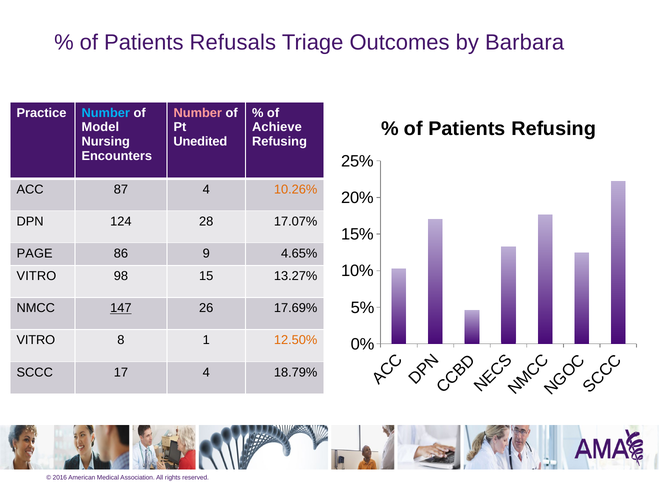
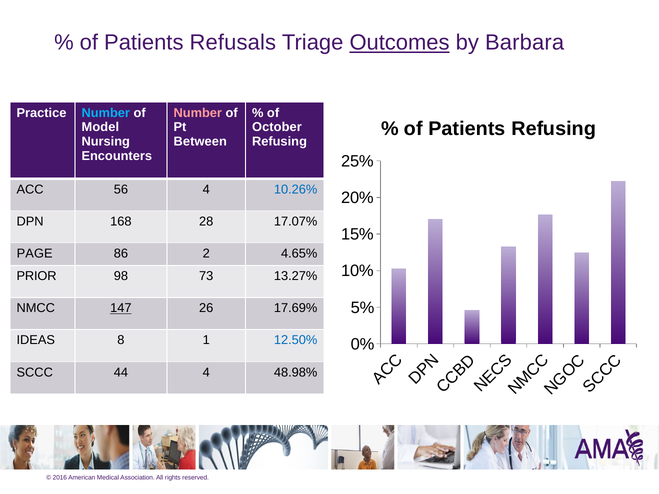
Outcomes underline: none -> present
Achieve: Achieve -> October
Unedited: Unedited -> Between
87: 87 -> 56
10.26% colour: orange -> blue
124: 124 -> 168
9: 9 -> 2
VITRO at (36, 276): VITRO -> PRIOR
15: 15 -> 73
VITRO at (36, 340): VITRO -> IDEAS
12.50% colour: orange -> blue
17: 17 -> 44
18.79%: 18.79% -> 48.98%
